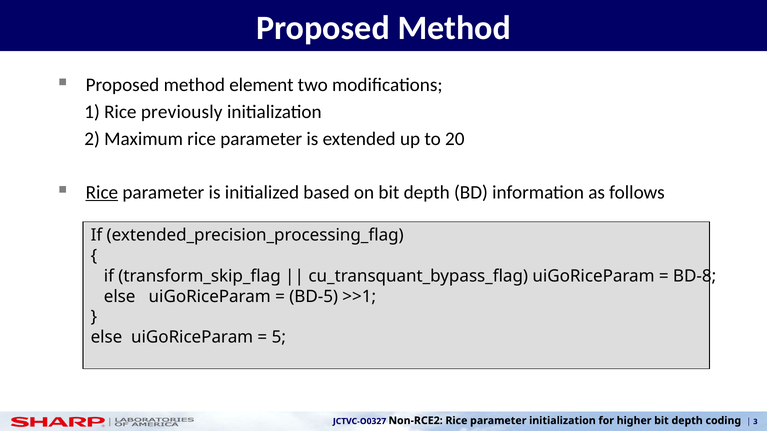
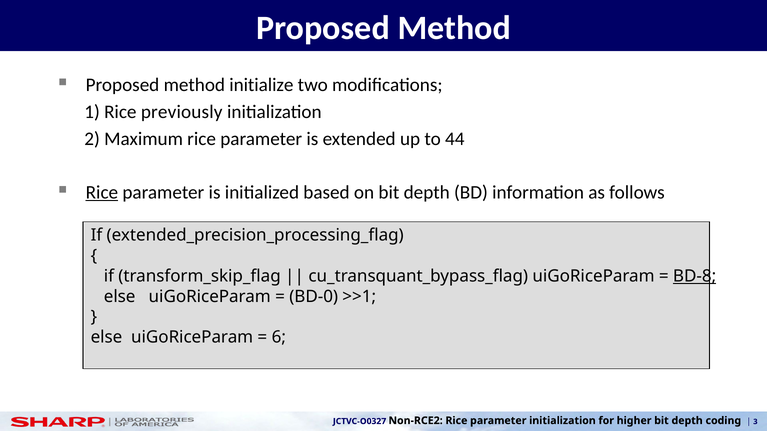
element: element -> initialize
20: 20 -> 44
BD-8 underline: none -> present
BD-5: BD-5 -> BD-0
5: 5 -> 6
